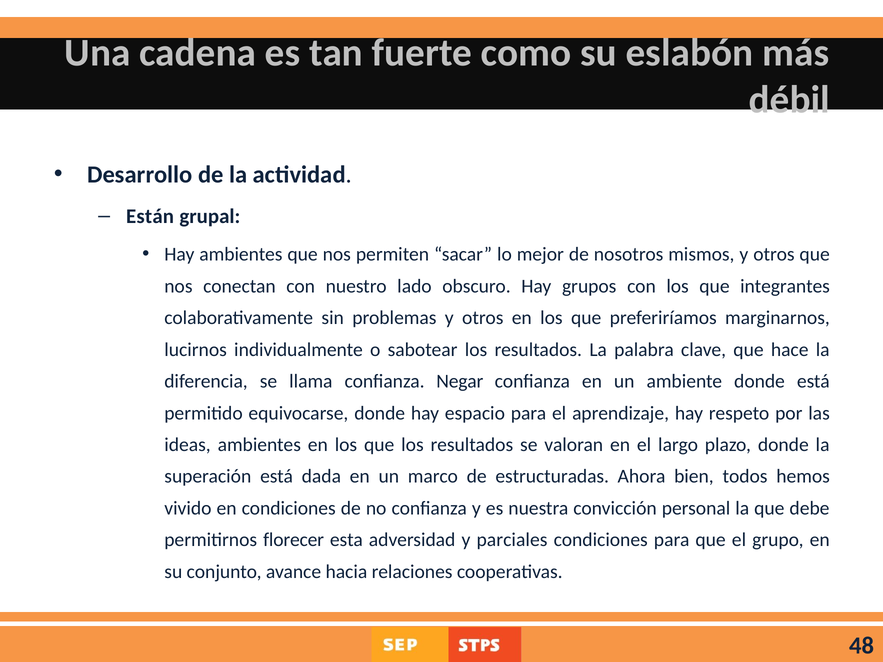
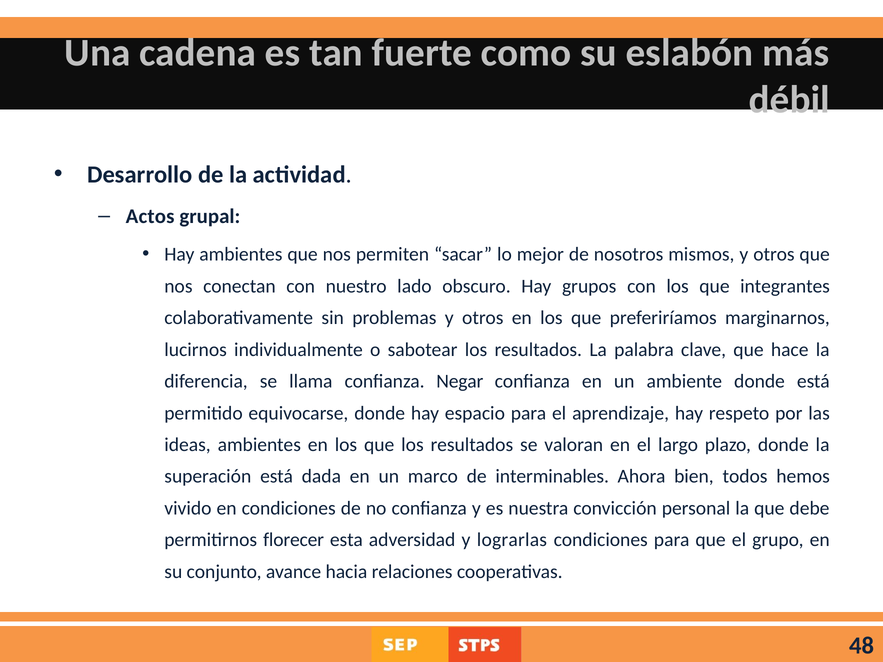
Están: Están -> Actos
estructuradas: estructuradas -> interminables
parciales: parciales -> lograrlas
